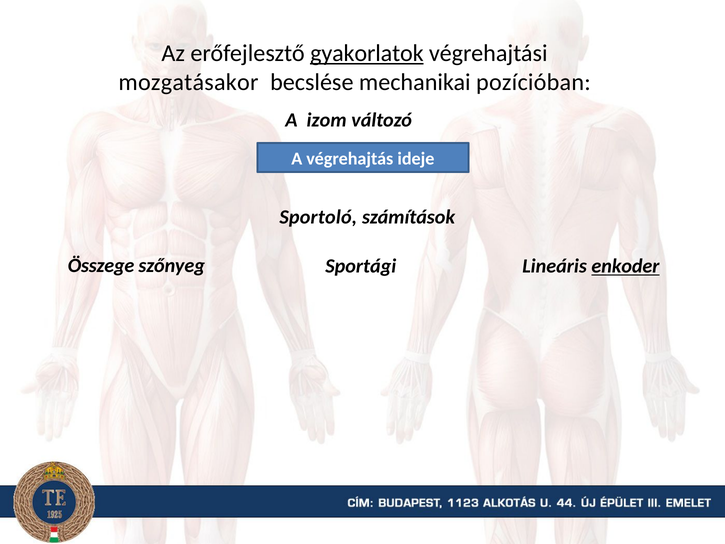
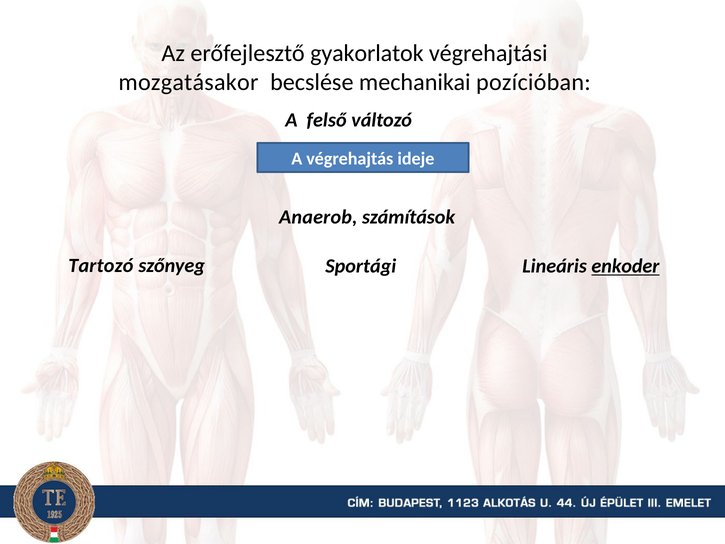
gyakorlatok underline: present -> none
izom: izom -> felső
Sportoló: Sportoló -> Anaerob
Összege: Összege -> Tartozó
